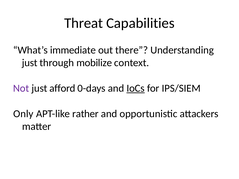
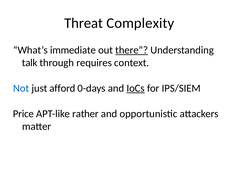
Capabilities: Capabilities -> Complexity
there underline: none -> present
just at (30, 63): just -> talk
mobilize: mobilize -> requires
Not colour: purple -> blue
Only: Only -> Price
